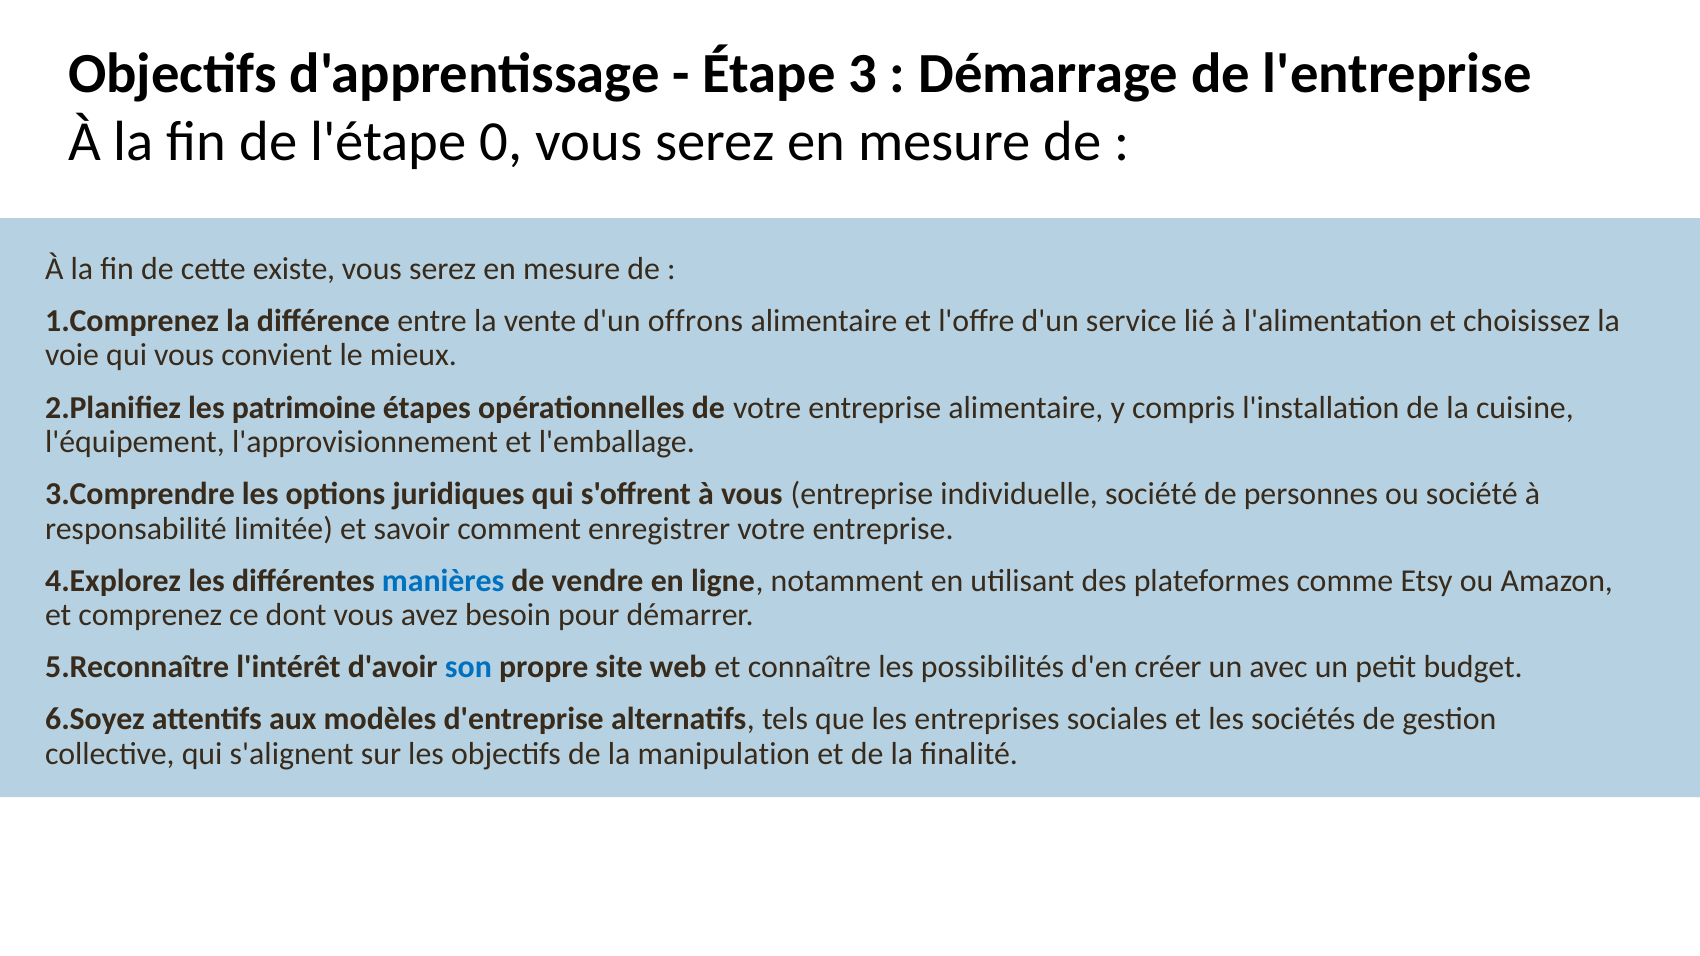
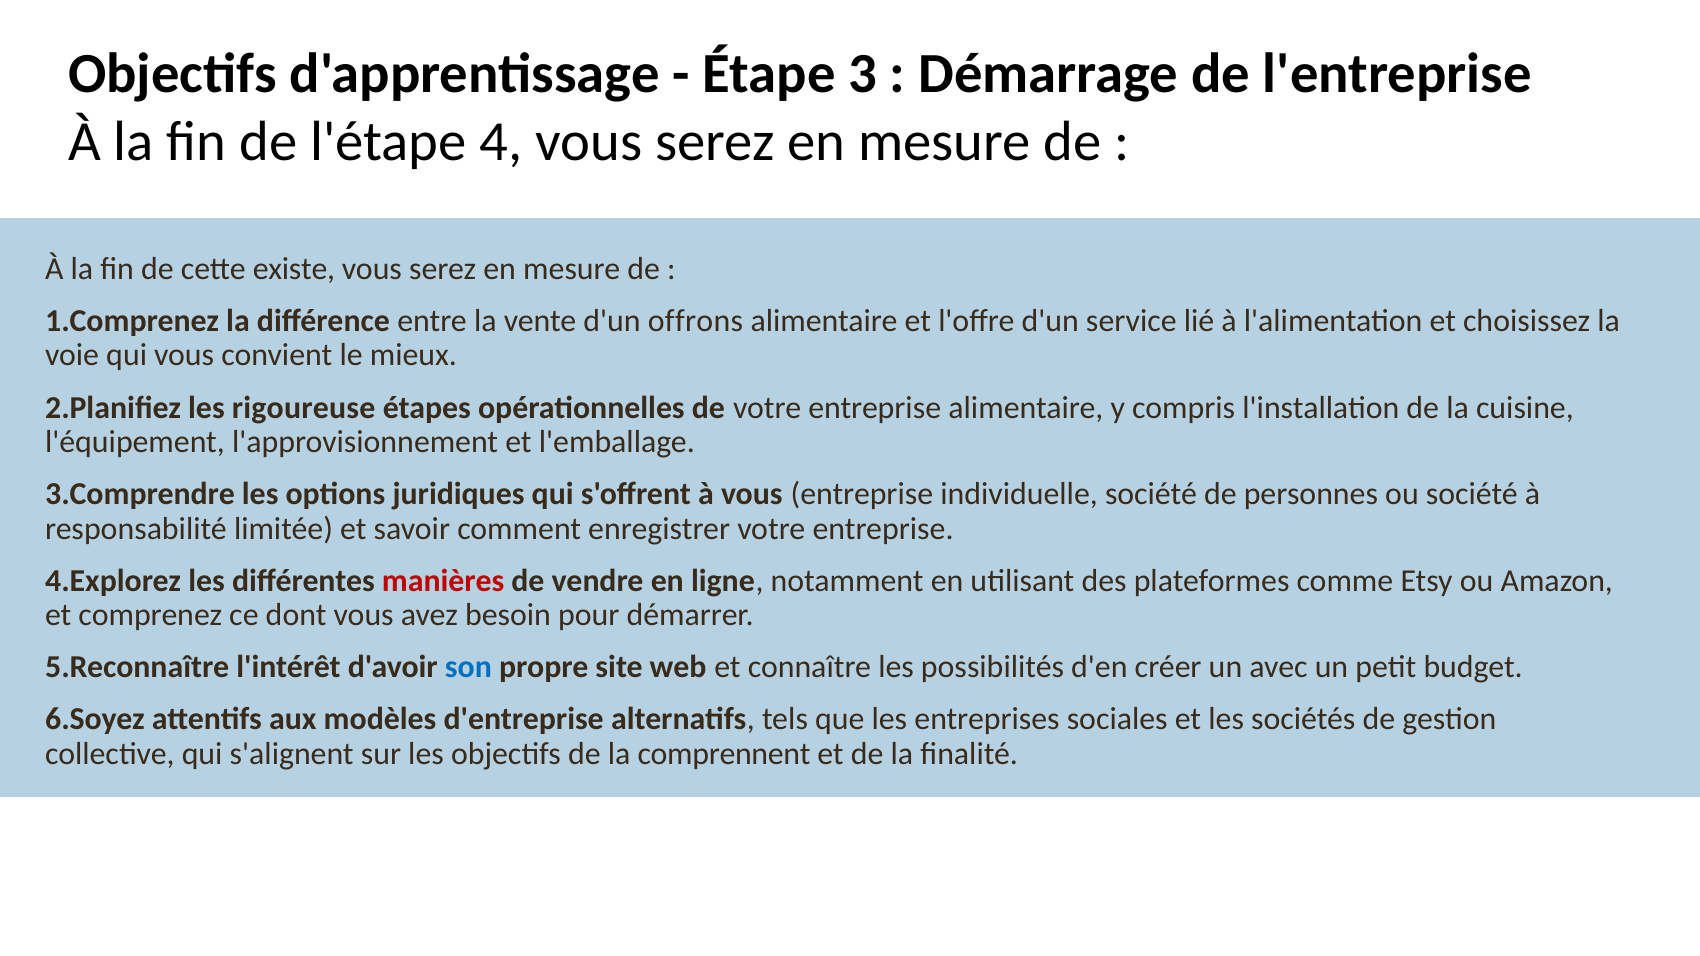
0: 0 -> 4
patrimoine: patrimoine -> rigoureuse
manières colour: blue -> red
manipulation: manipulation -> comprennent
